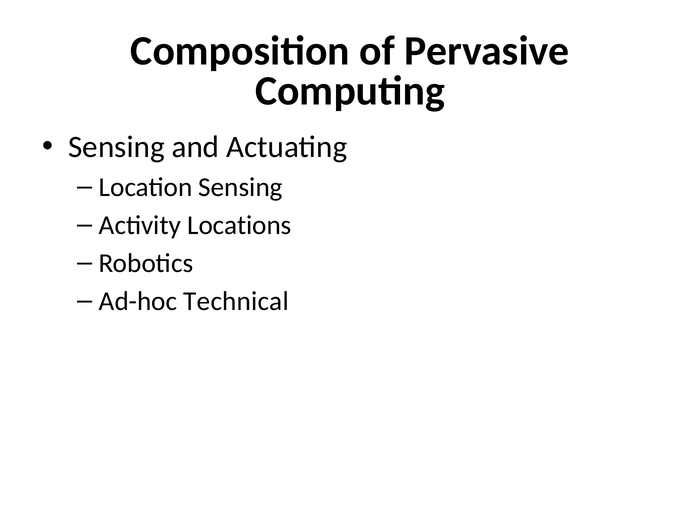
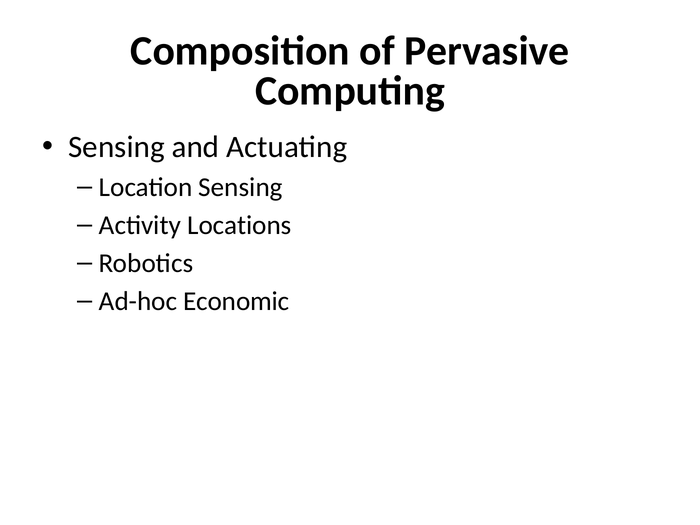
Technical: Technical -> Economic
